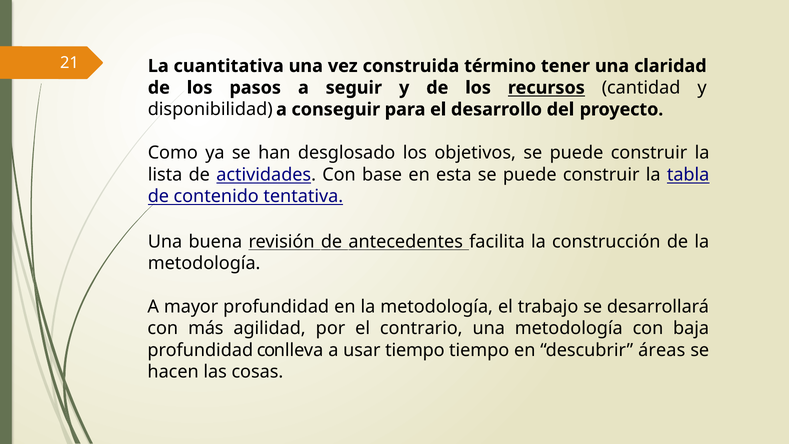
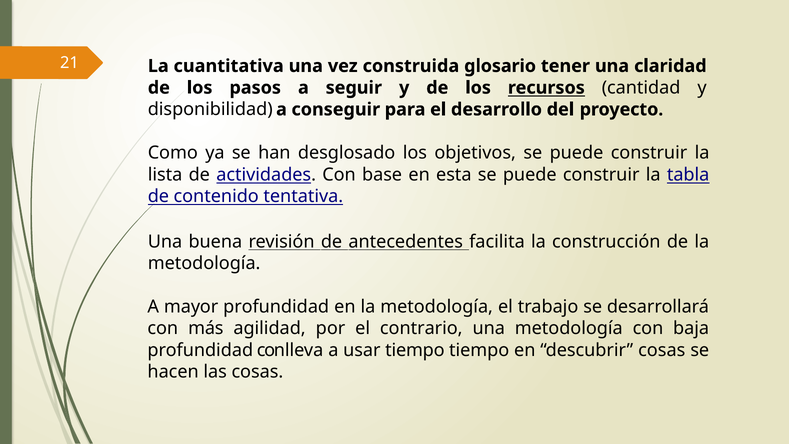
término: término -> glosario
descubrir áreas: áreas -> cosas
